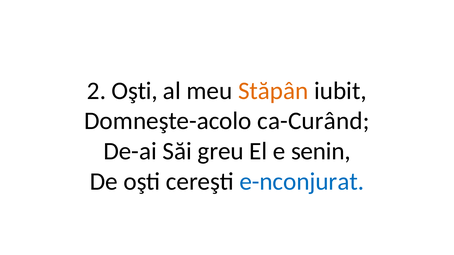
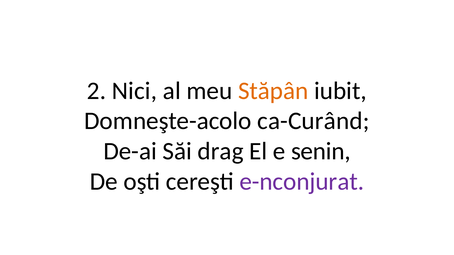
2 Oşti: Oşti -> Nici
greu: greu -> drag
e-nconjurat colour: blue -> purple
